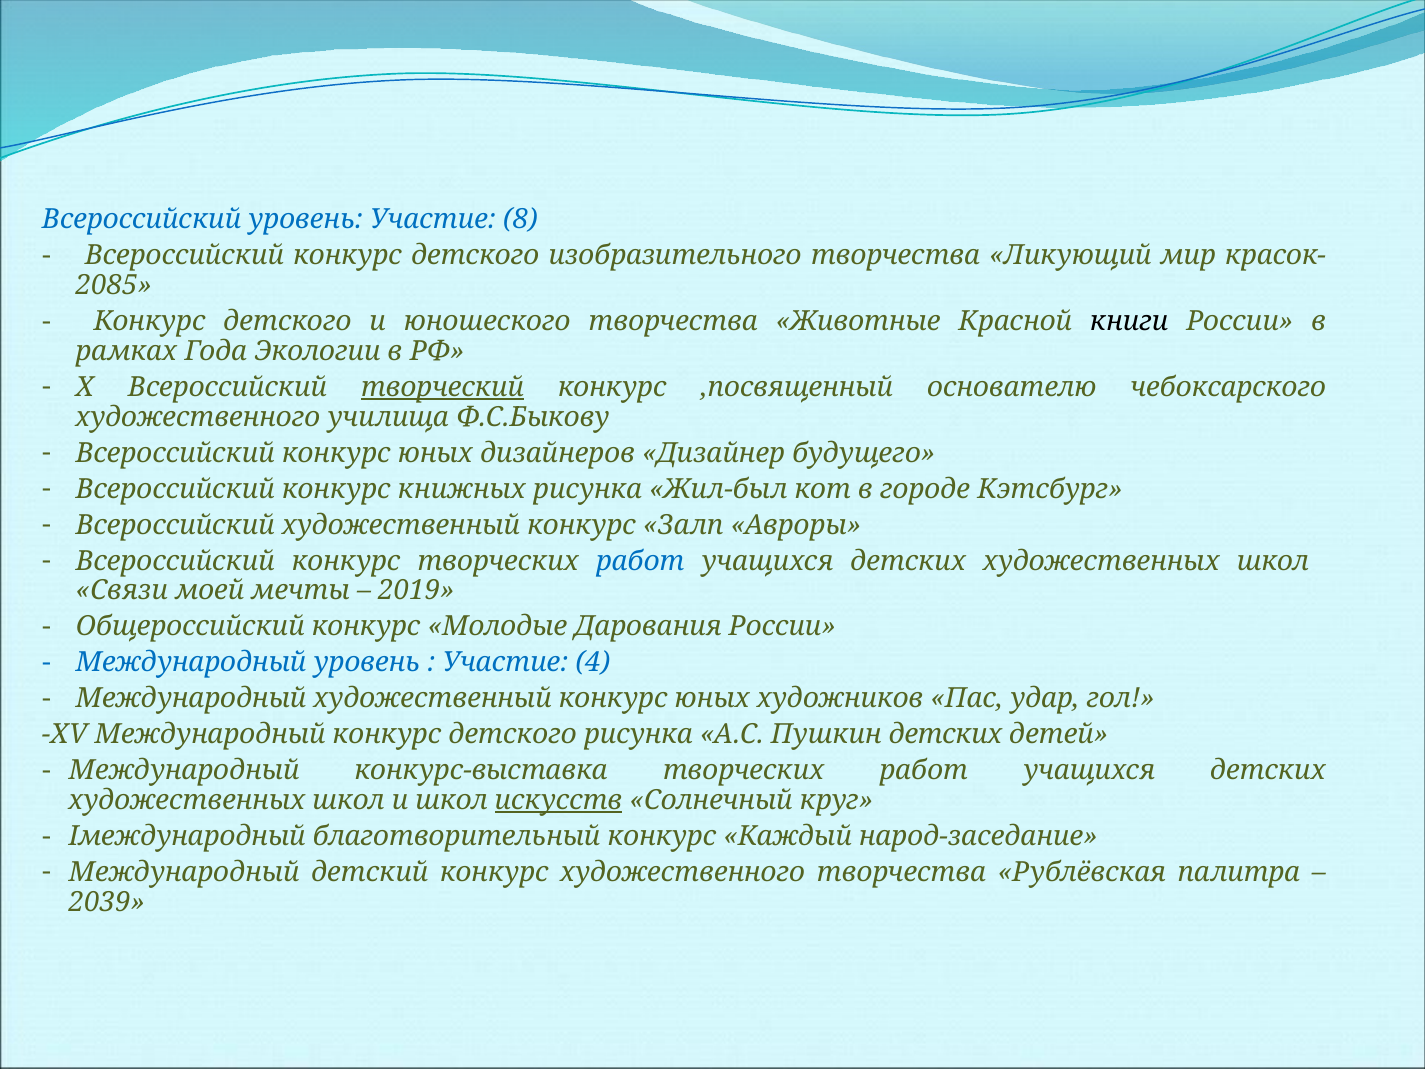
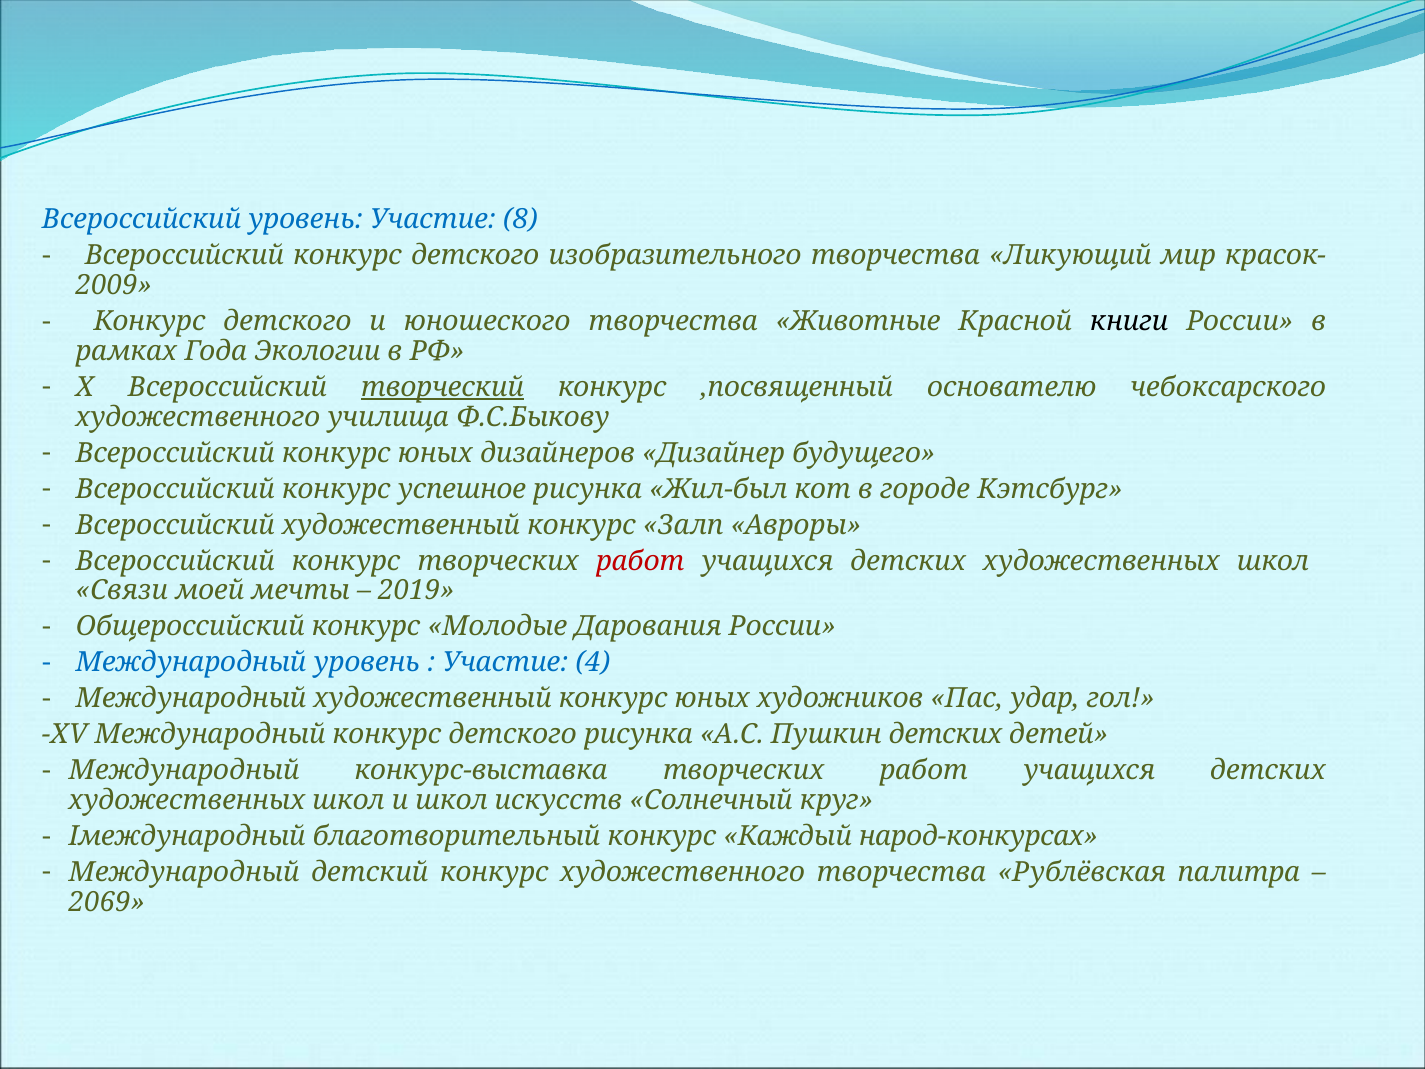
2085: 2085 -> 2009
книжных: книжных -> успешное
работ at (640, 561) colour: blue -> red
искусств underline: present -> none
народ-заседание: народ-заседание -> народ-конкурсах
2039: 2039 -> 2069
